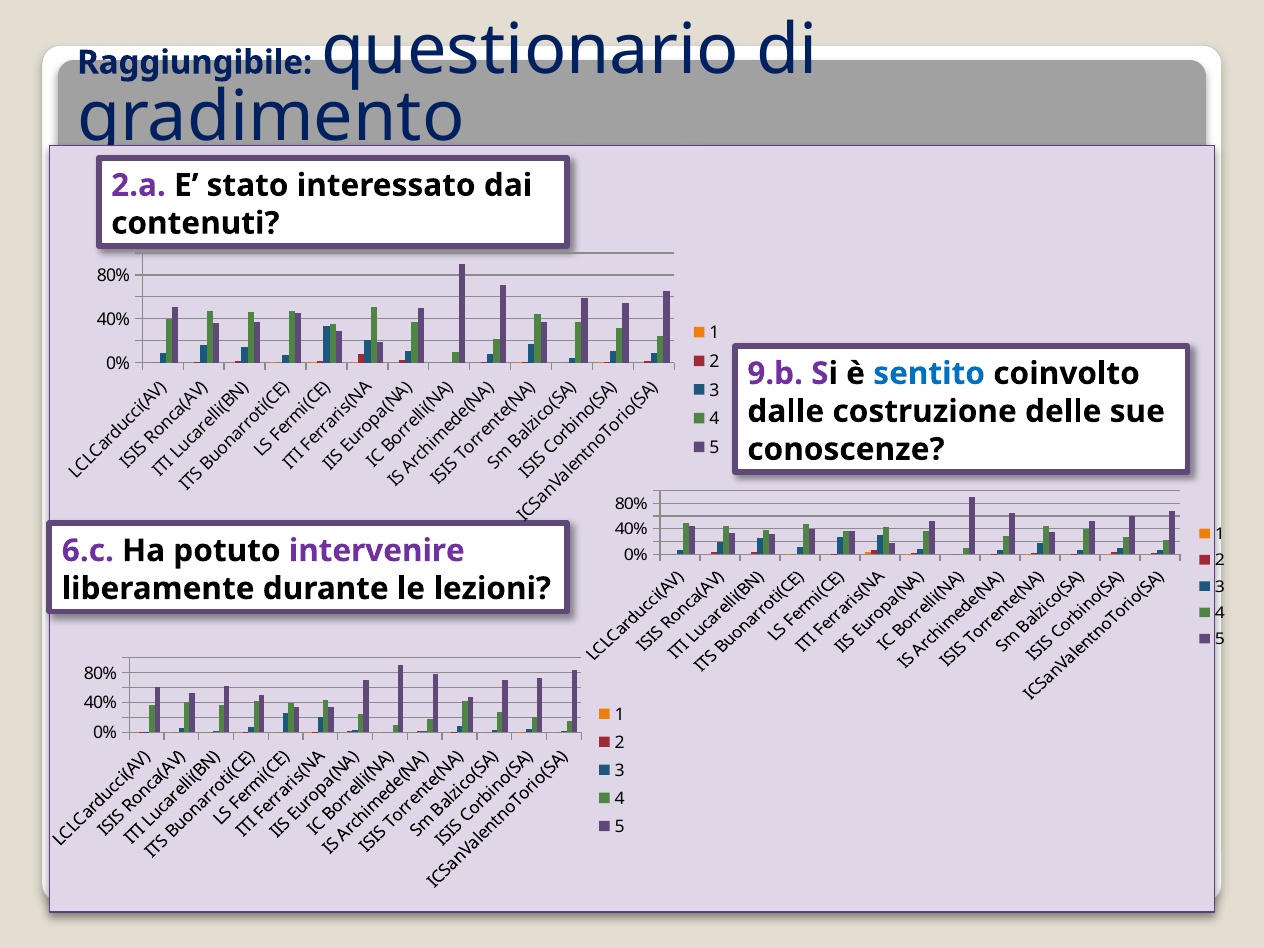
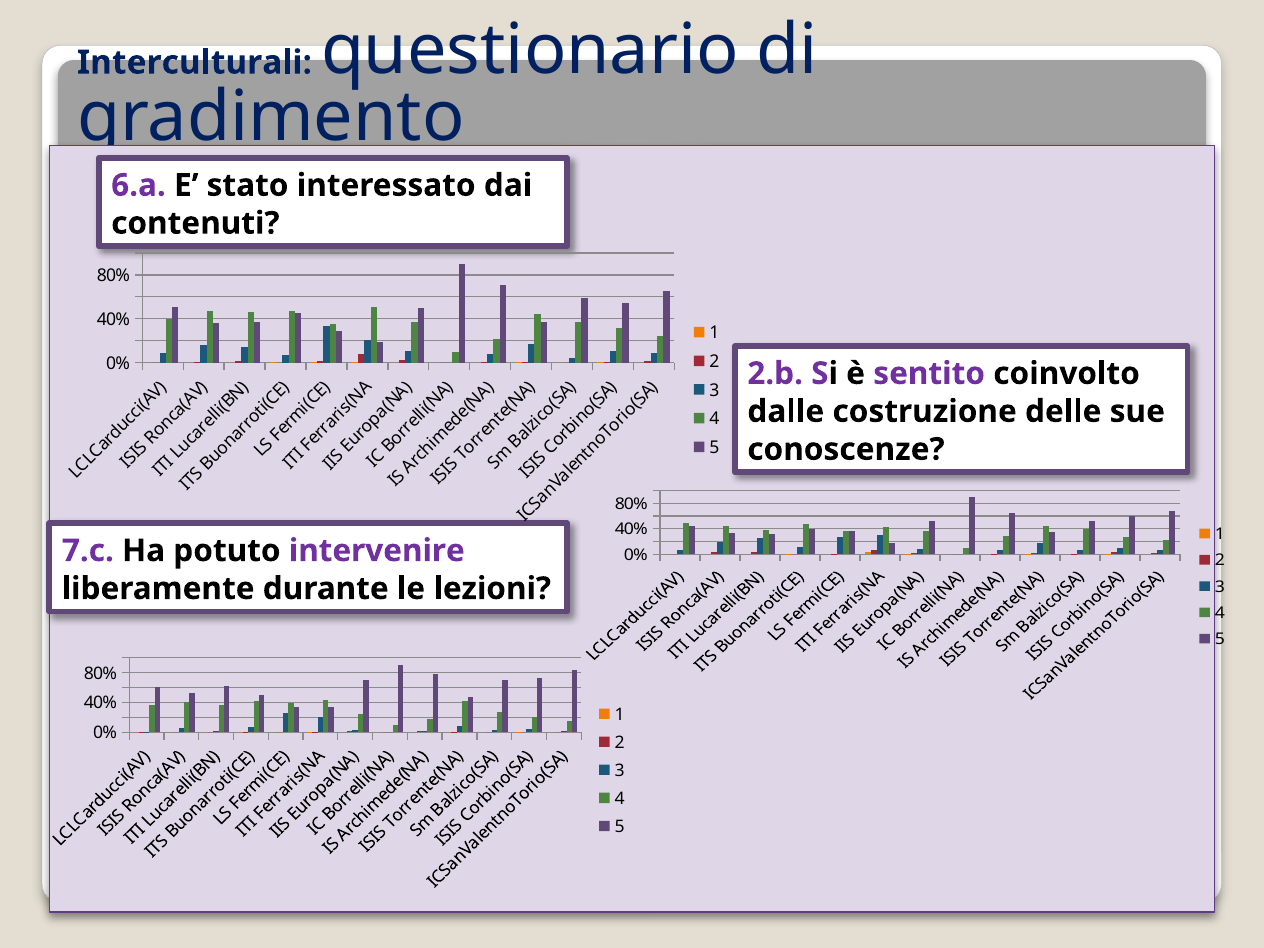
Raggiungibile: Raggiungibile -> Interculturali
2.a: 2.a -> 6.a
9.b: 9.b -> 2.b
sentito colour: blue -> purple
6.c: 6.c -> 7.c
